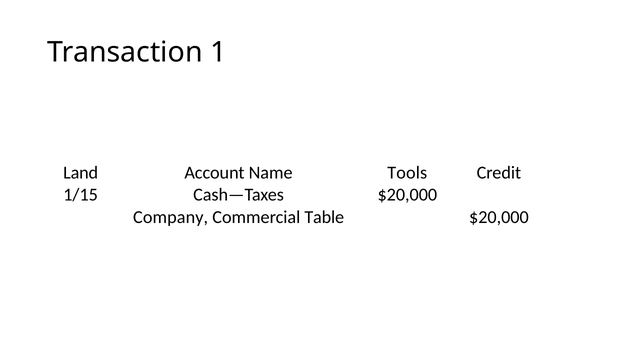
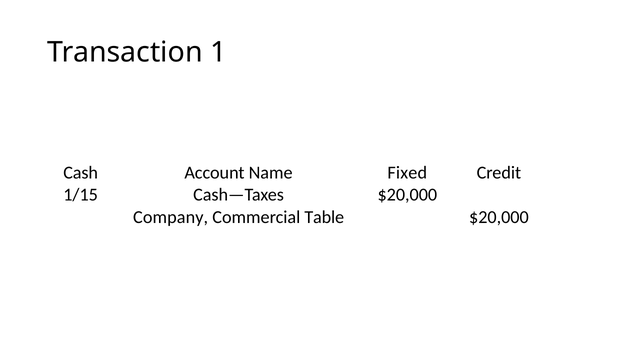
Land: Land -> Cash
Tools: Tools -> Fixed
